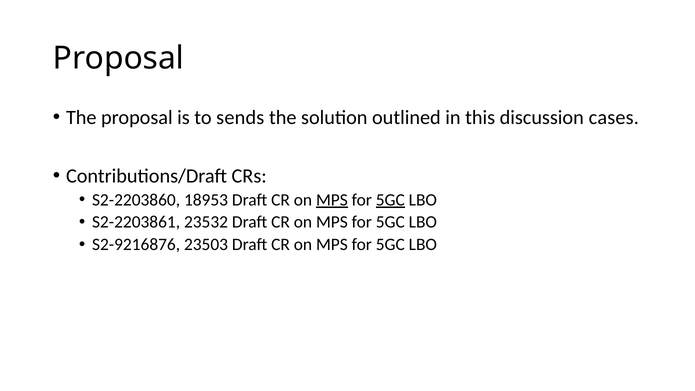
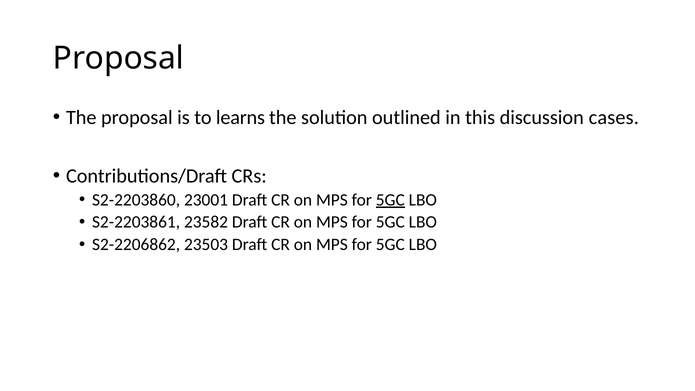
sends: sends -> learns
18953: 18953 -> 23001
MPS at (332, 200) underline: present -> none
23532: 23532 -> 23582
S2-9216876: S2-9216876 -> S2-2206862
